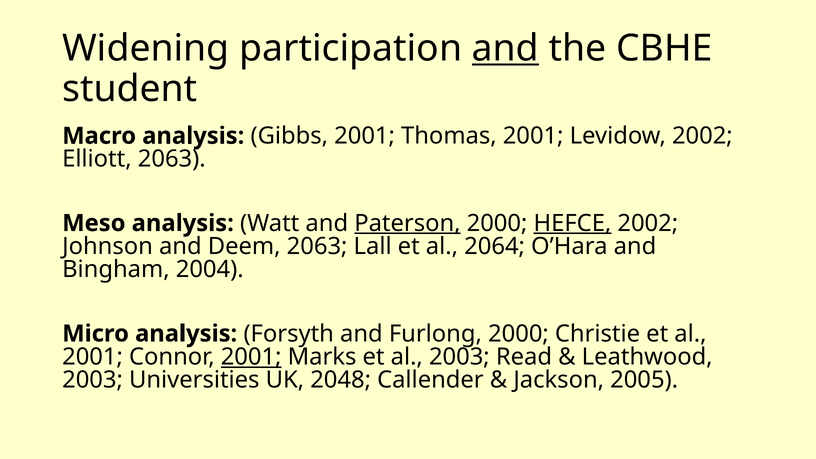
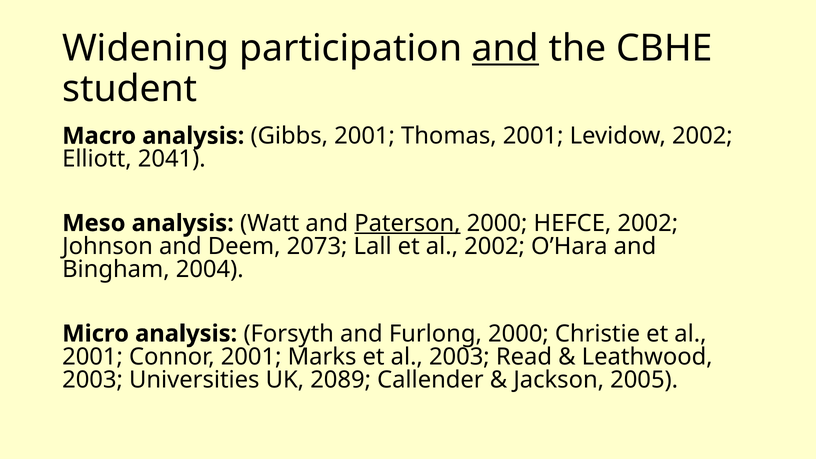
Elliott 2063: 2063 -> 2041
HEFCE underline: present -> none
Deem 2063: 2063 -> 2073
al 2064: 2064 -> 2002
2001 at (251, 357) underline: present -> none
2048: 2048 -> 2089
